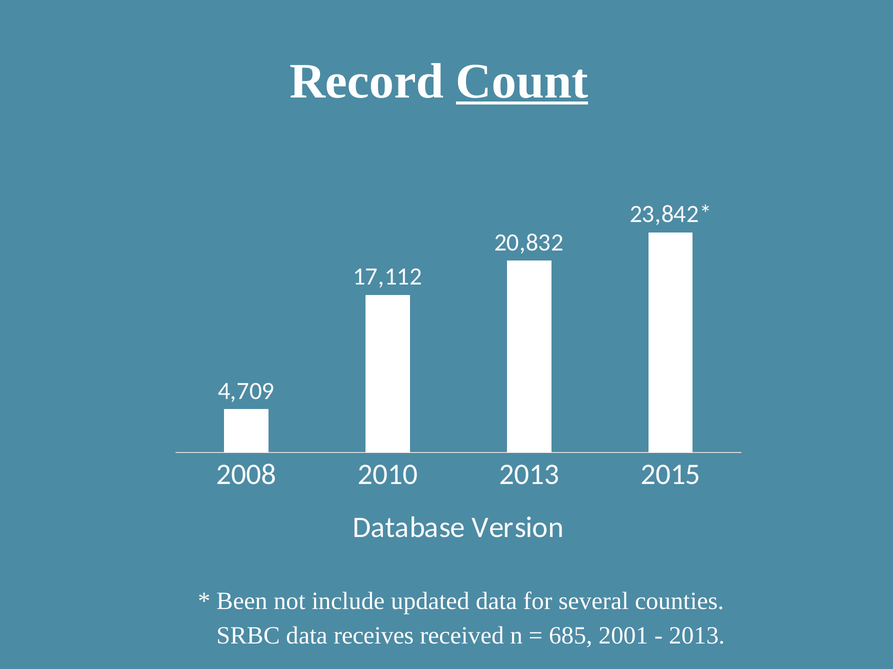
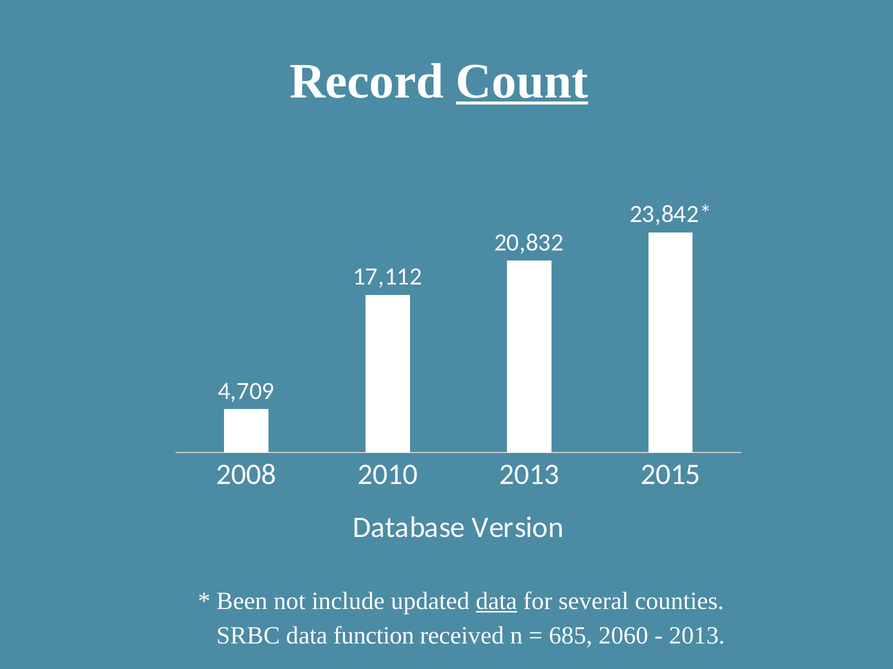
data at (496, 602) underline: none -> present
receives: receives -> function
2001: 2001 -> 2060
